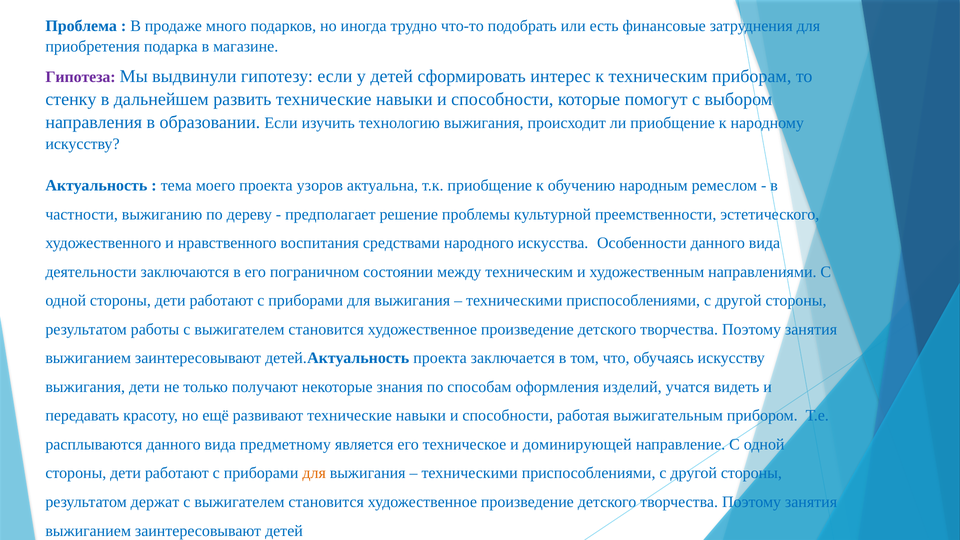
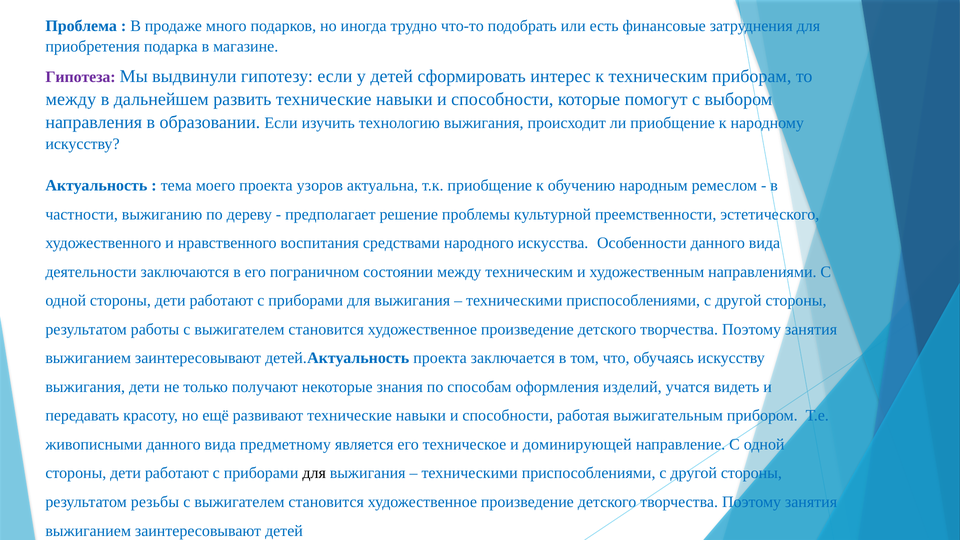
стенку at (71, 99): стенку -> между
расплываются: расплываются -> живописными
для at (314, 473) colour: orange -> black
держат: держат -> резьбы
